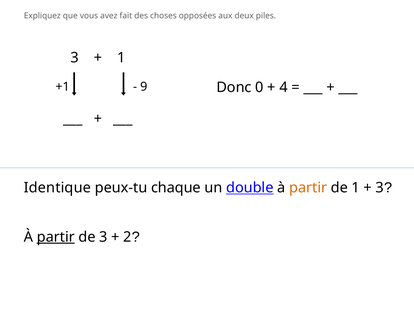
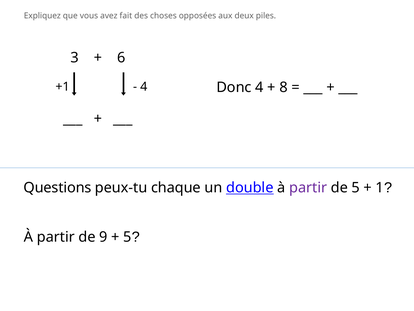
1 at (121, 58): 1 -> 6
Donc 0: 0 -> 4
4: 4 -> 8
9 at (144, 87): 9 -> 4
Identique: Identique -> Questions
partir at (308, 187) colour: orange -> purple
de 1: 1 -> 5
3 at (380, 187): 3 -> 1
partir at (56, 237) underline: present -> none
de 3: 3 -> 9
2 at (127, 237): 2 -> 5
